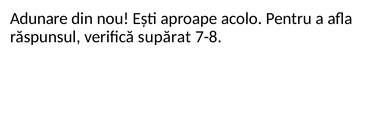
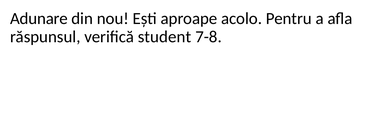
supărat: supărat -> student
